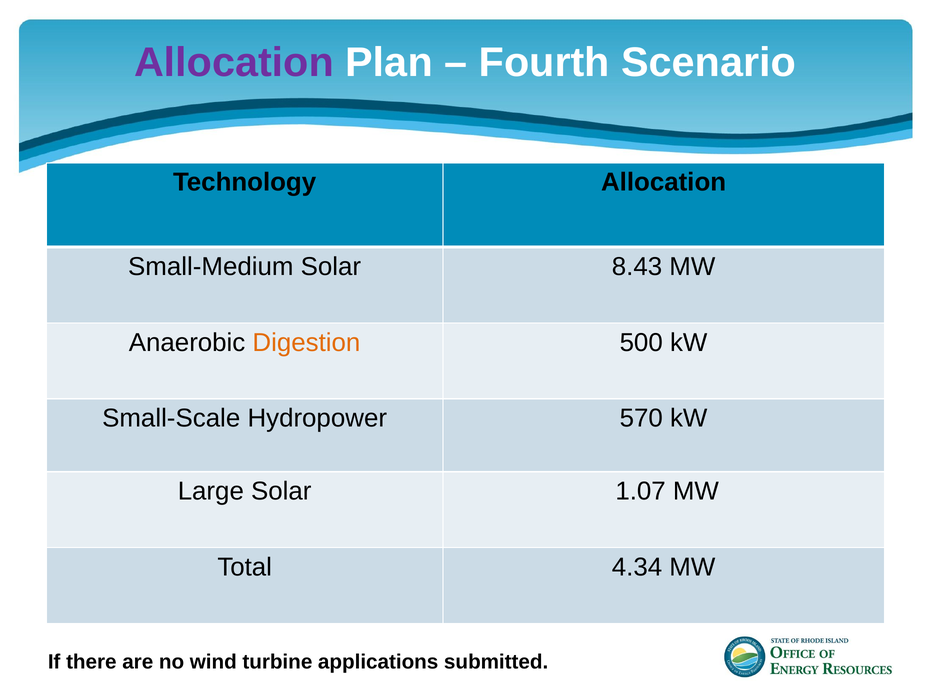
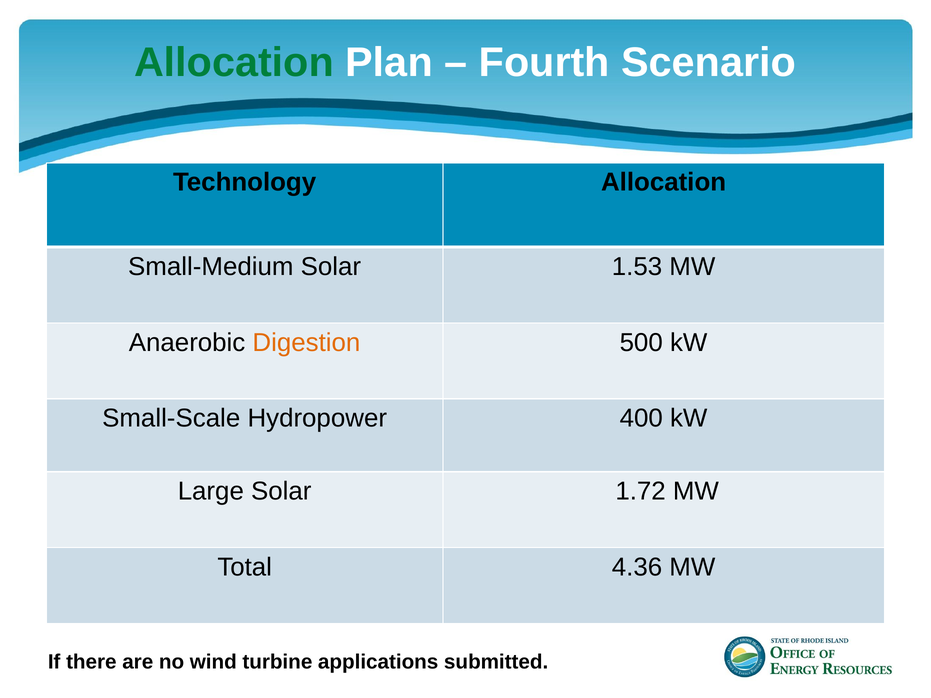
Allocation at (234, 63) colour: purple -> green
8.43: 8.43 -> 1.53
570: 570 -> 400
1.07: 1.07 -> 1.72
4.34: 4.34 -> 4.36
